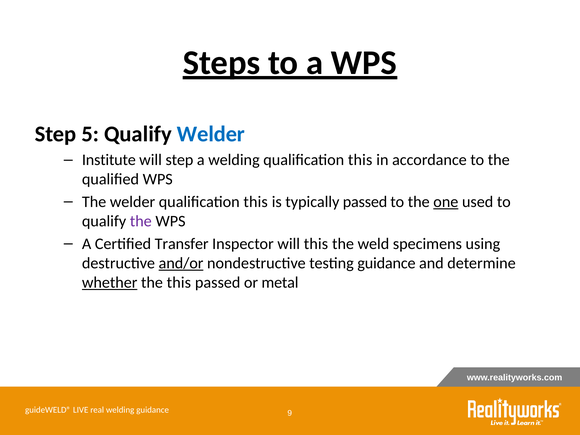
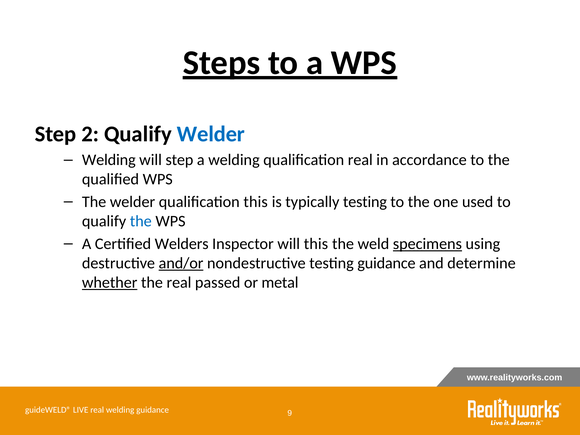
5: 5 -> 2
Institute at (109, 160): Institute -> Welding
welding qualification this: this -> real
typically passed: passed -> testing
one underline: present -> none
the at (141, 221) colour: purple -> blue
Transfer: Transfer -> Welders
specimens underline: none -> present
the this: this -> real
